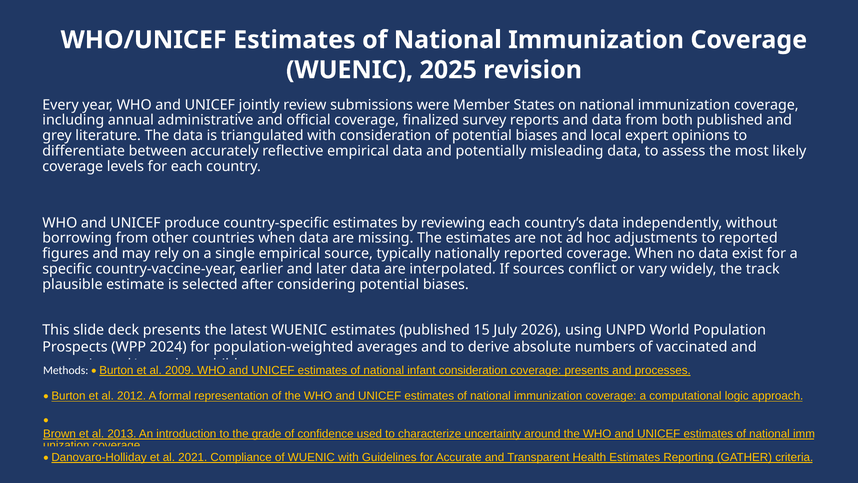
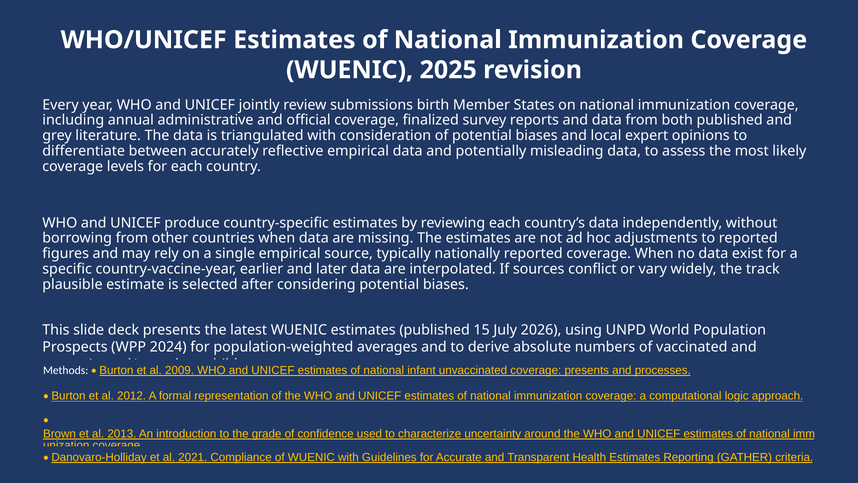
were: were -> birth
infant consideration: consideration -> unvaccinated
